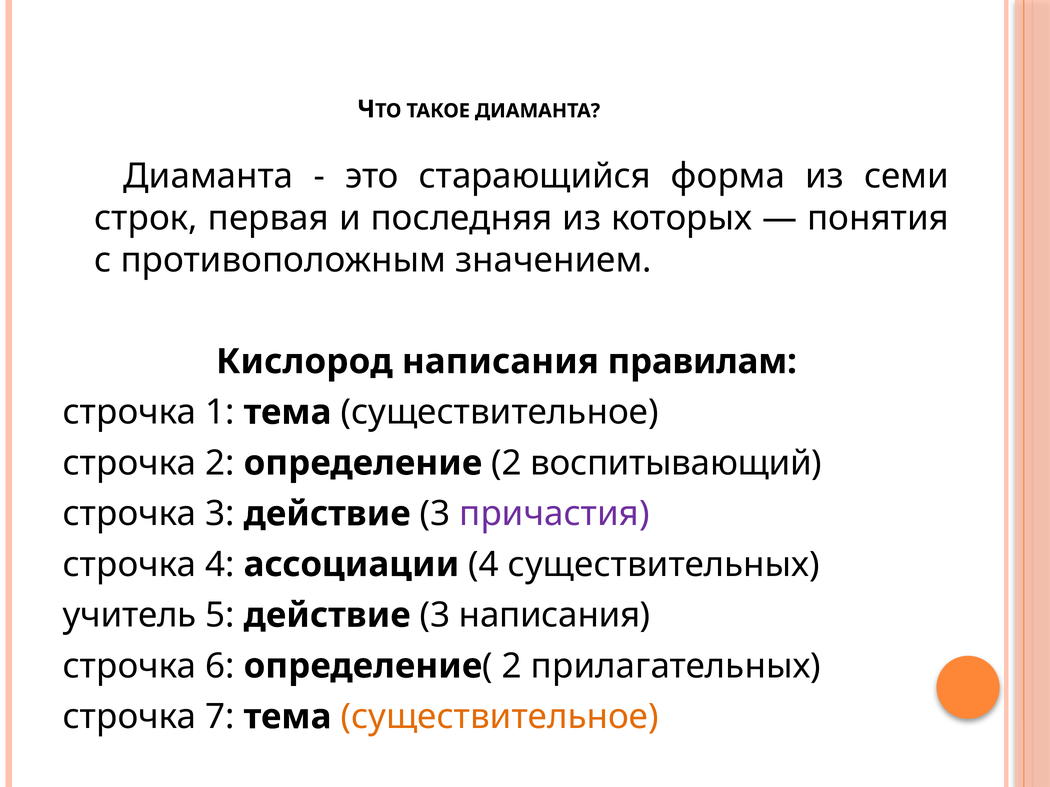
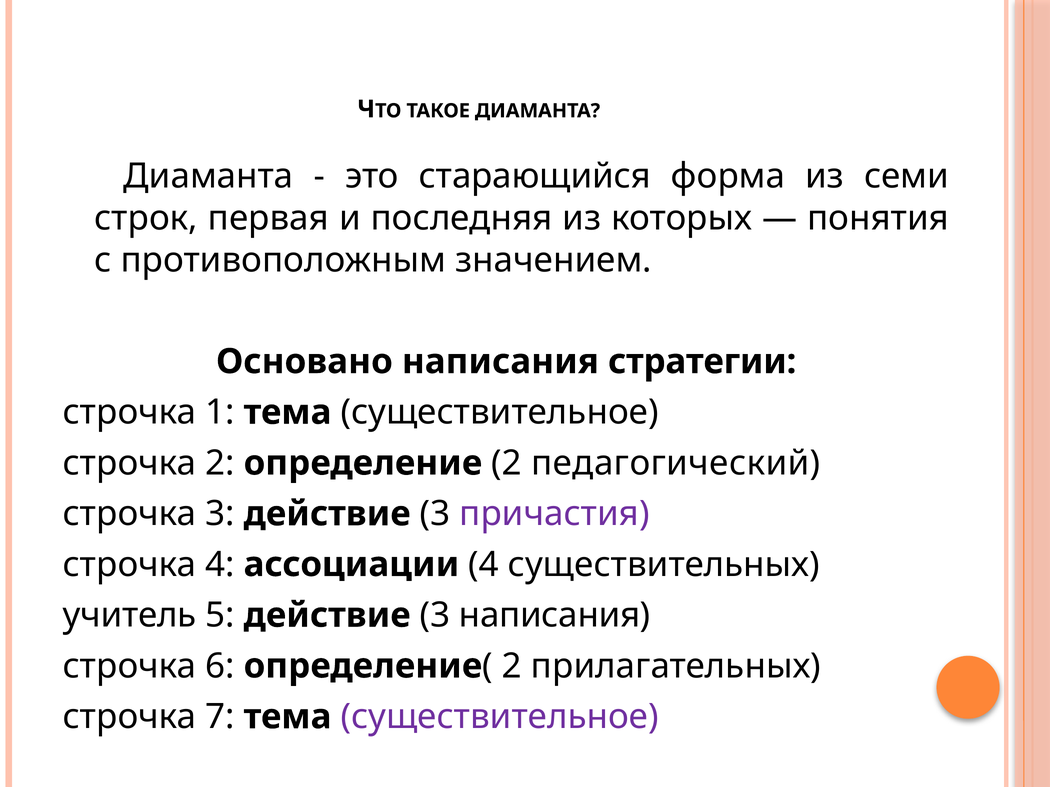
Кислород: Кислород -> Основано
правилам: правилам -> стратегии
воспитывающий: воспитывающий -> педагогический
существительное at (500, 717) colour: orange -> purple
